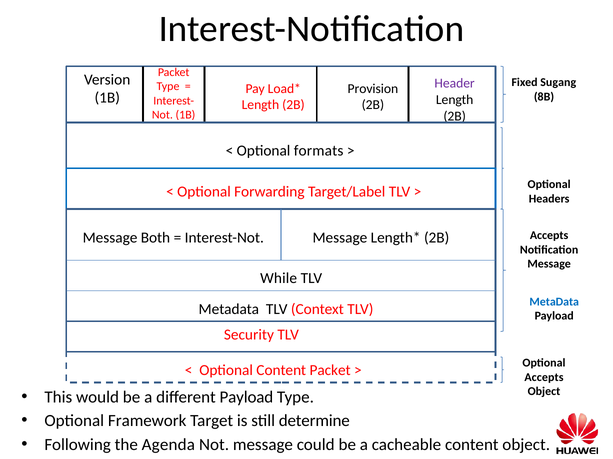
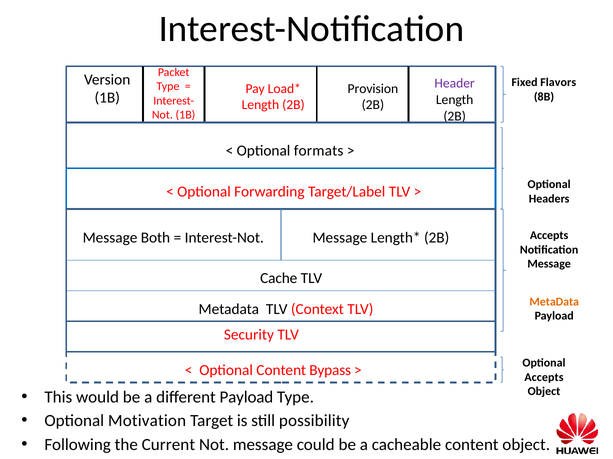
Sugang: Sugang -> Flavors
While: While -> Cache
MetaData at (554, 302) colour: blue -> orange
Content Packet: Packet -> Bypass
Framework: Framework -> Motivation
determine: determine -> possibility
Agenda: Agenda -> Current
